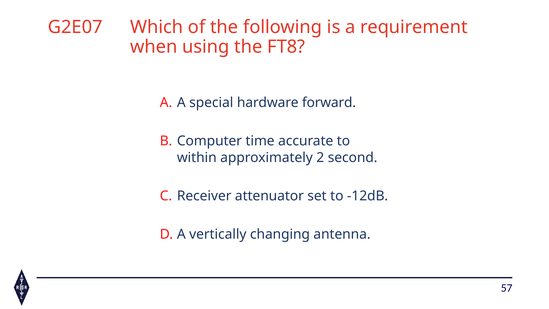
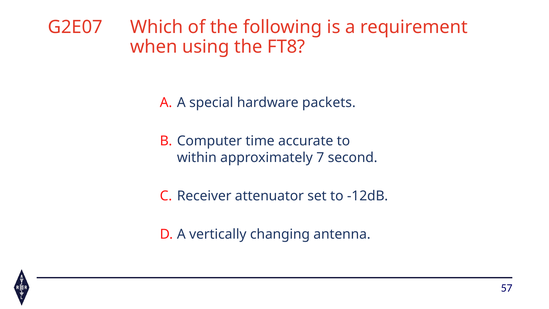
forward: forward -> packets
2: 2 -> 7
